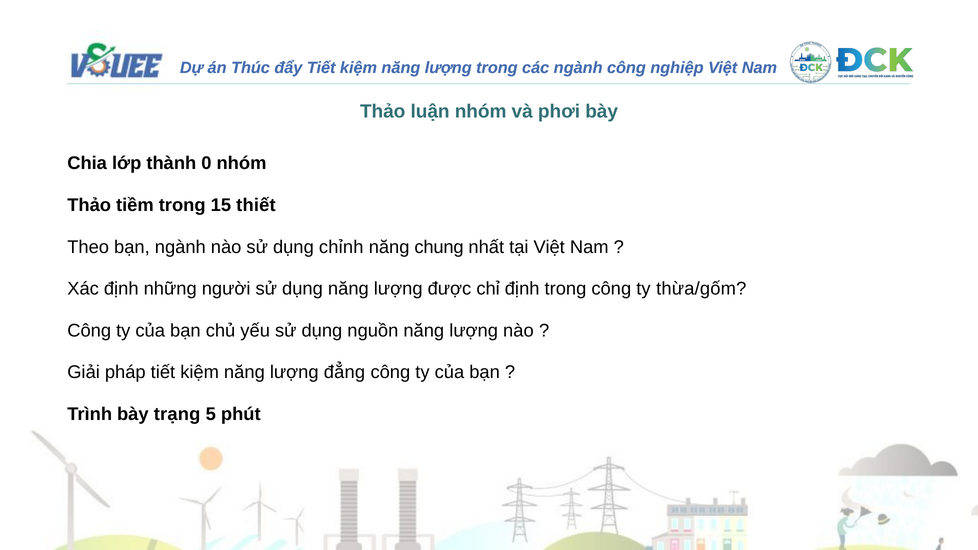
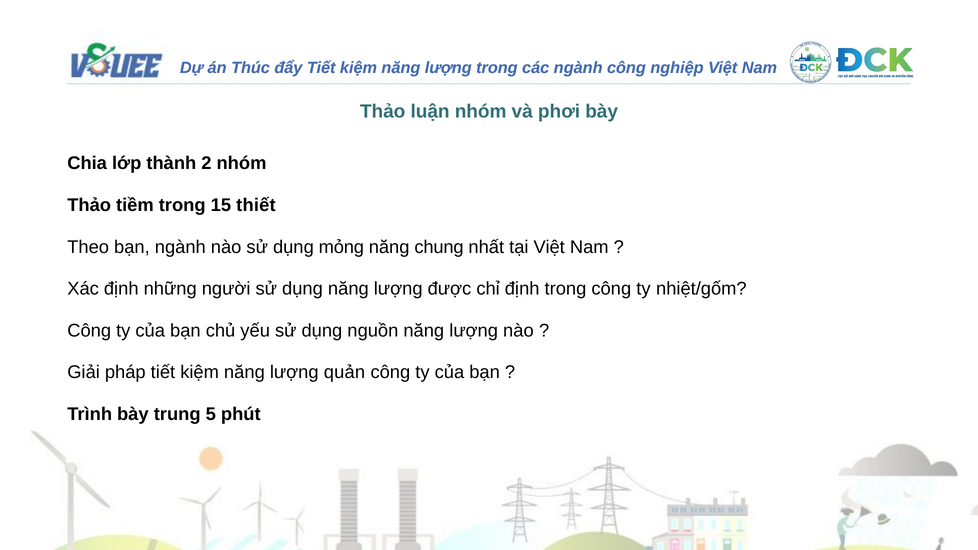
0: 0 -> 2
chỉnh: chỉnh -> mỏng
thừa/gốm: thừa/gốm -> nhiệt/gốm
đẳng: đẳng -> quản
trạng: trạng -> trung
